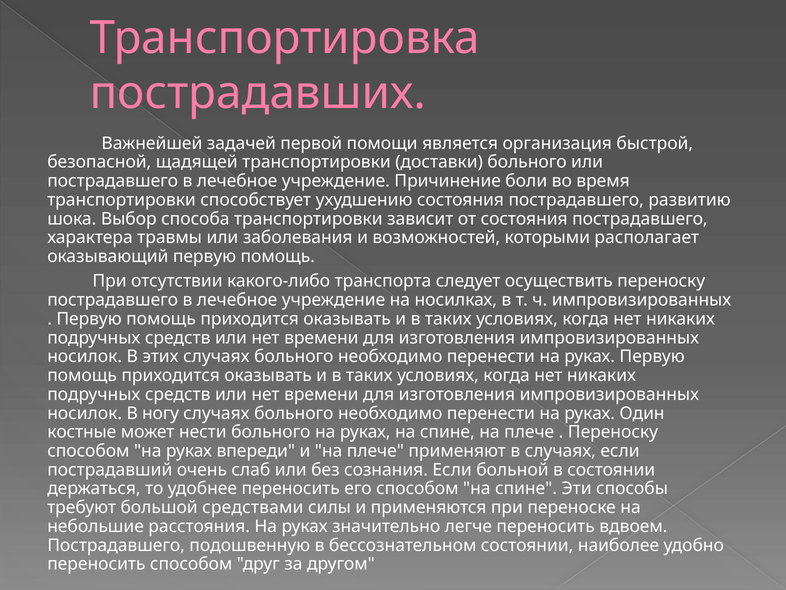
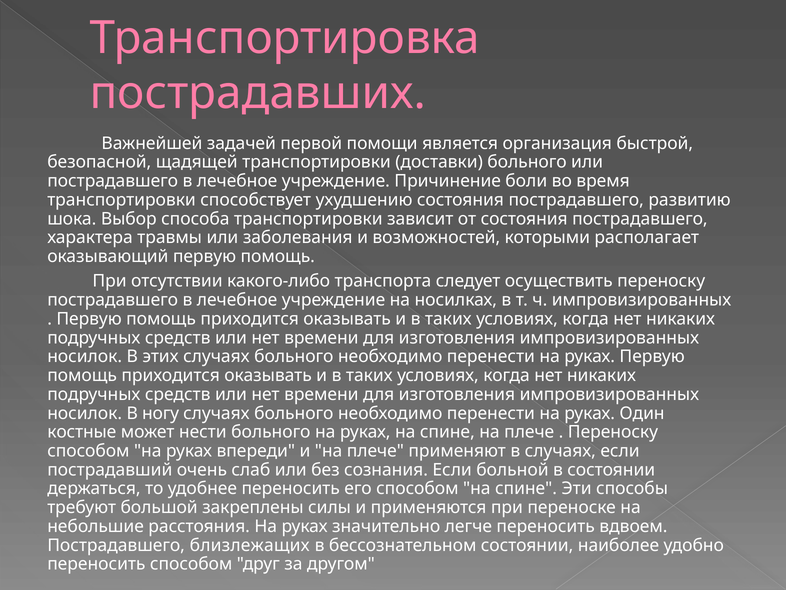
средствами: средствами -> закреплены
подошвенную: подошвенную -> близлежащих
